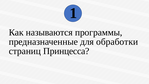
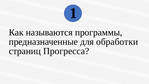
Принцесса: Принцесса -> Прогресса
